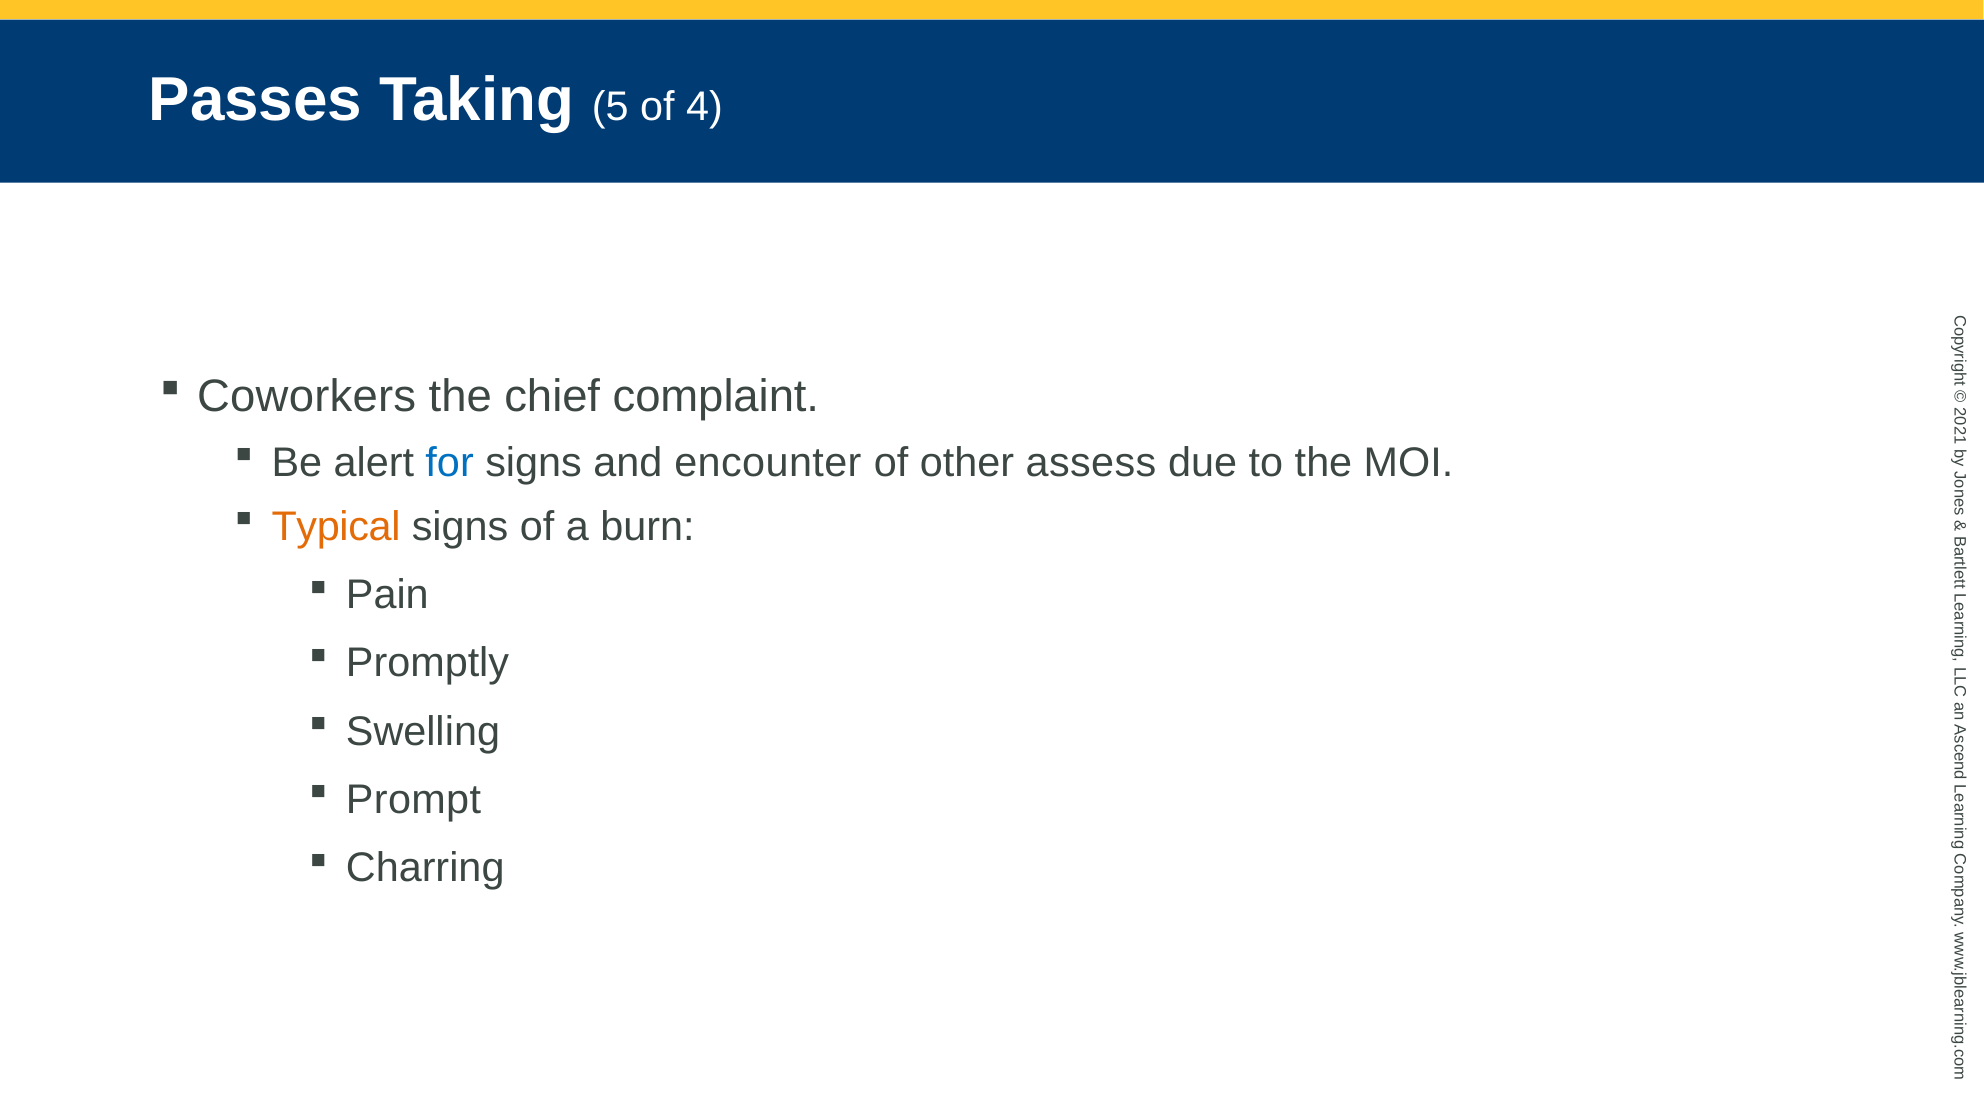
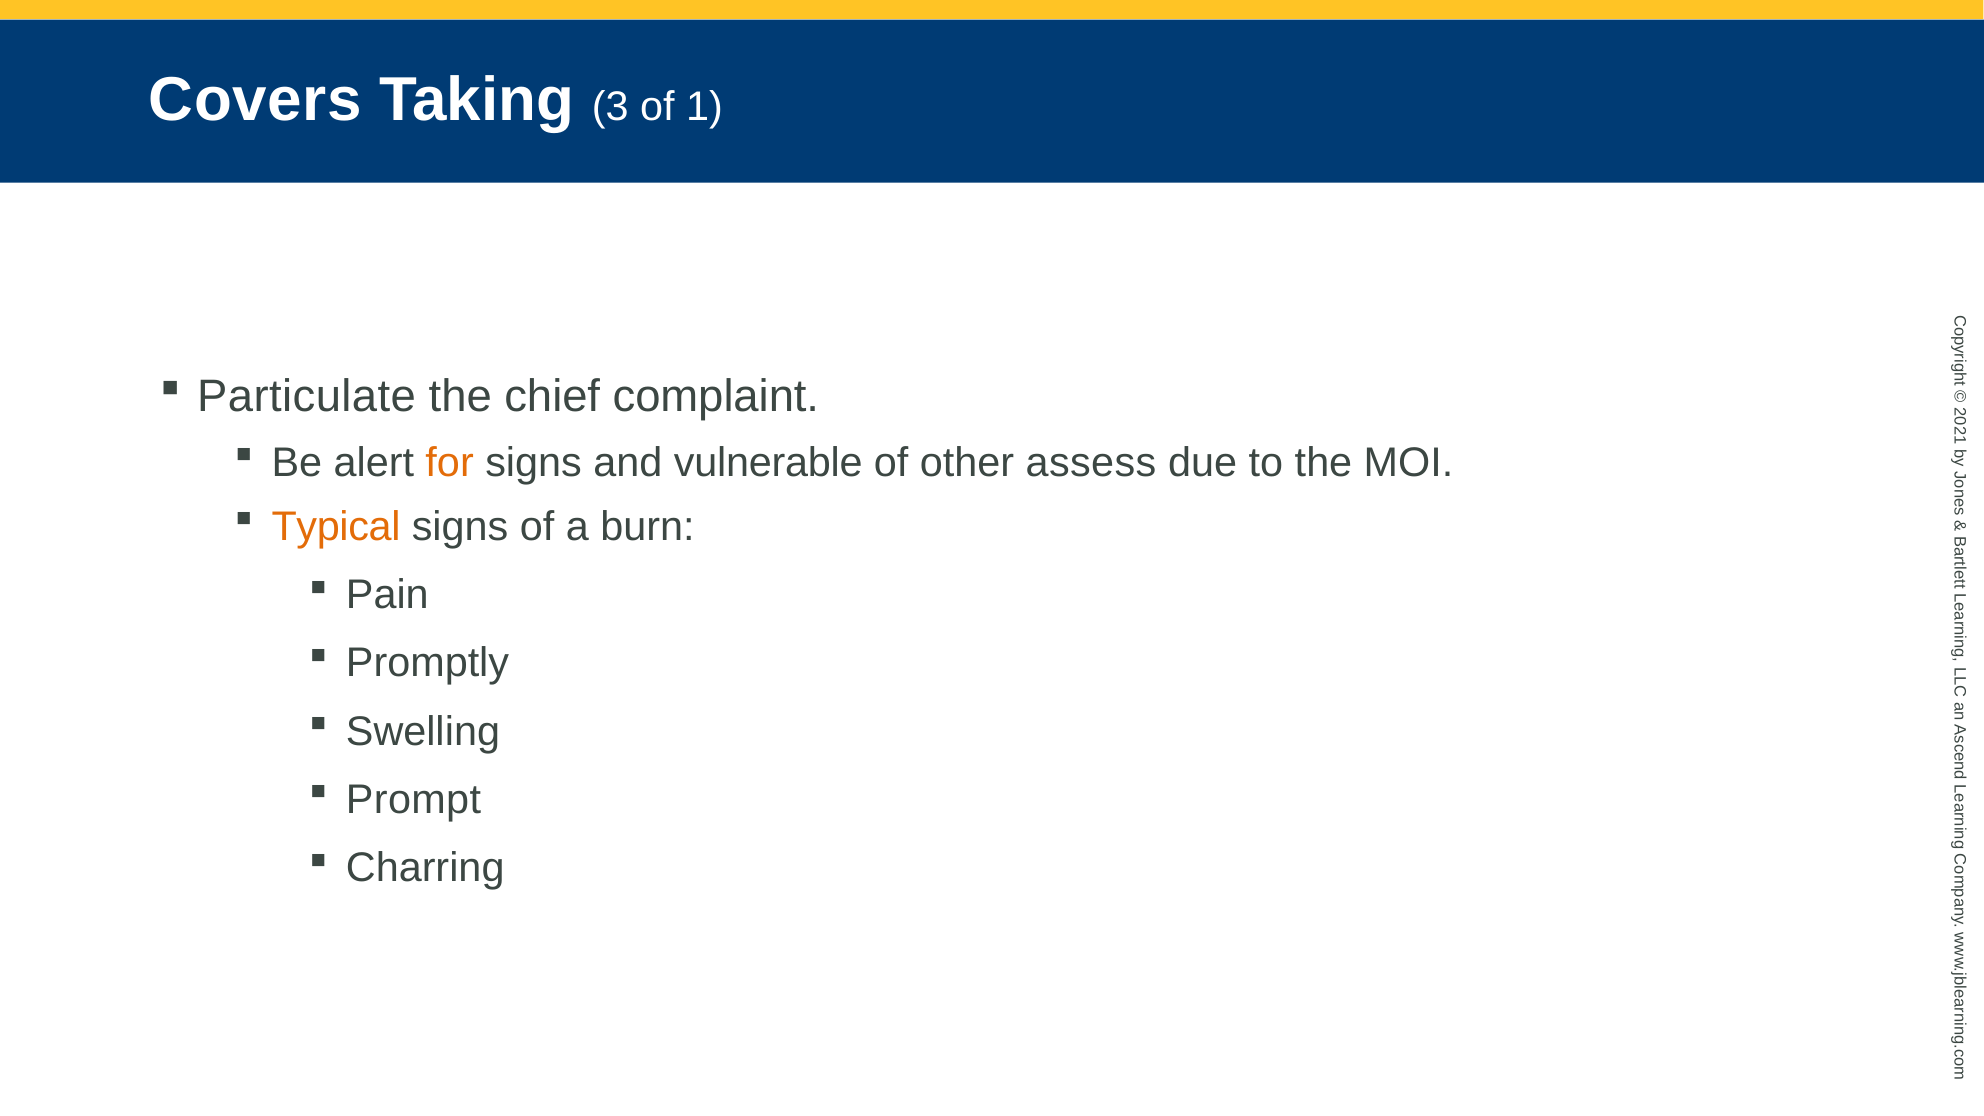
Passes: Passes -> Covers
5: 5 -> 3
of 4: 4 -> 1
Coworkers: Coworkers -> Particulate
for colour: blue -> orange
encounter: encounter -> vulnerable
